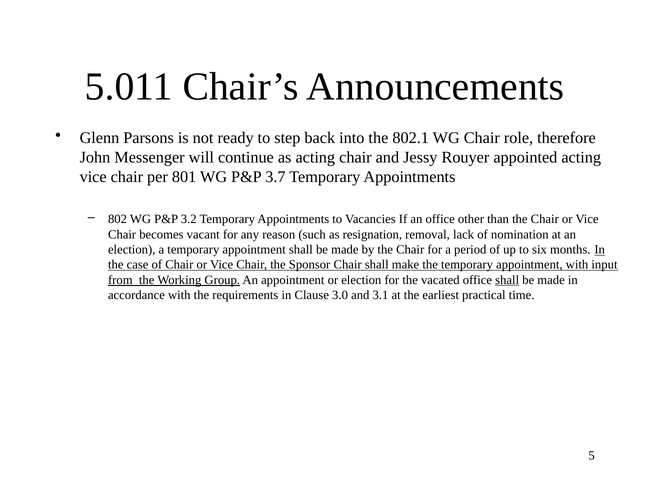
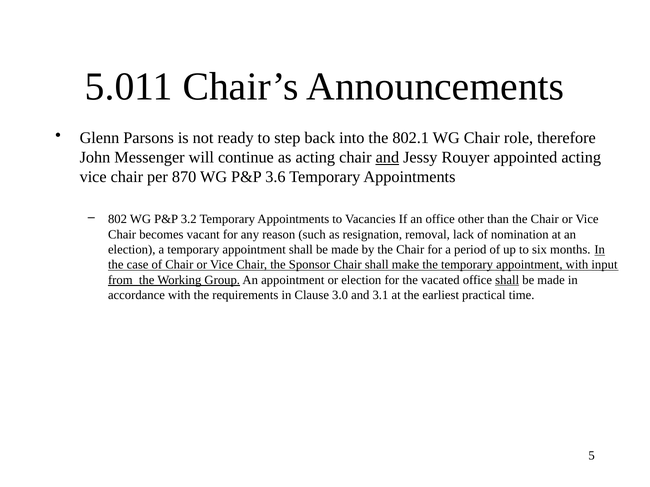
and at (387, 158) underline: none -> present
801: 801 -> 870
3.7: 3.7 -> 3.6
